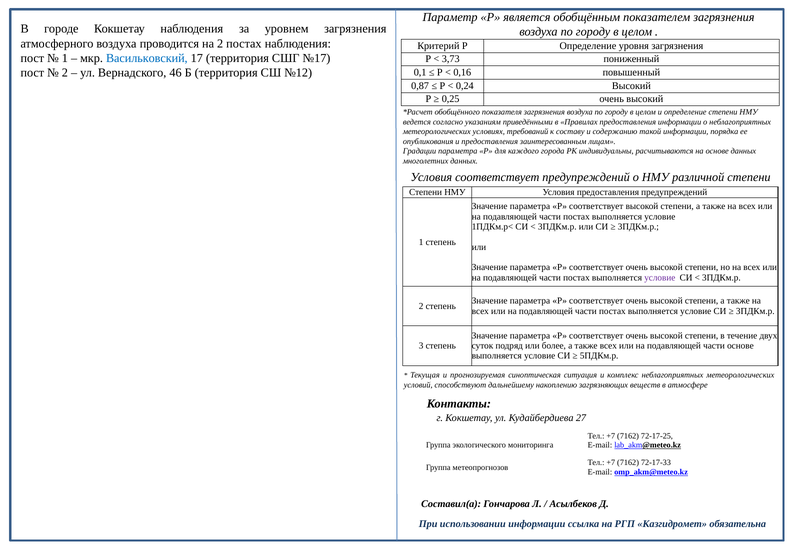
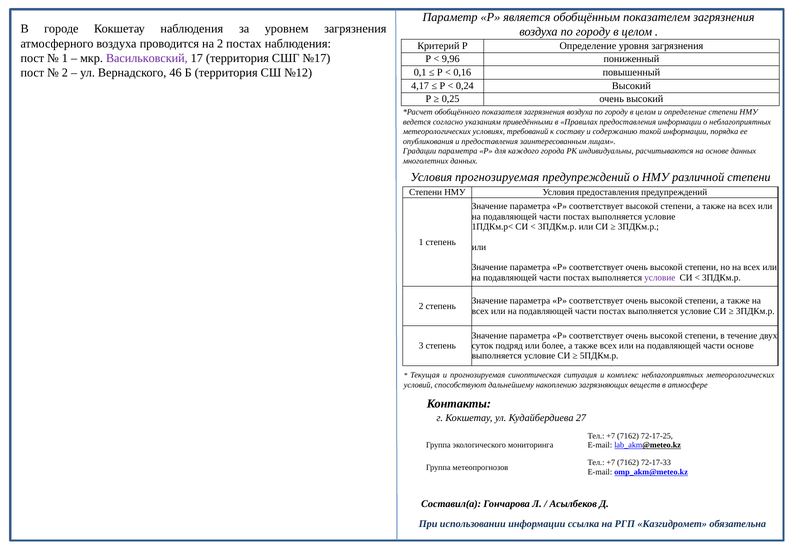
Васильковский colour: blue -> purple
3,73: 3,73 -> 9,96
0,87: 0,87 -> 4,17
Условия соответствует: соответствует -> прогнозируемая
